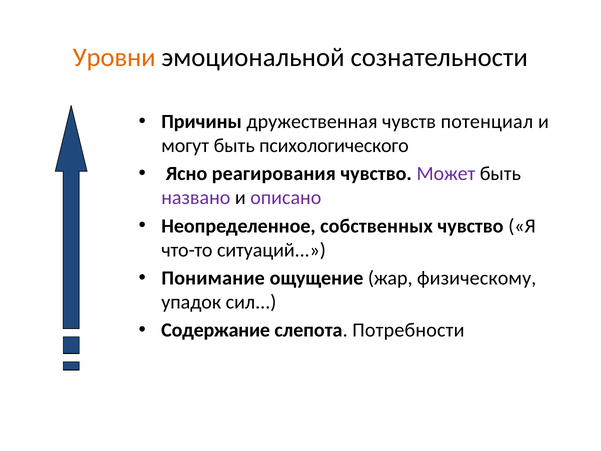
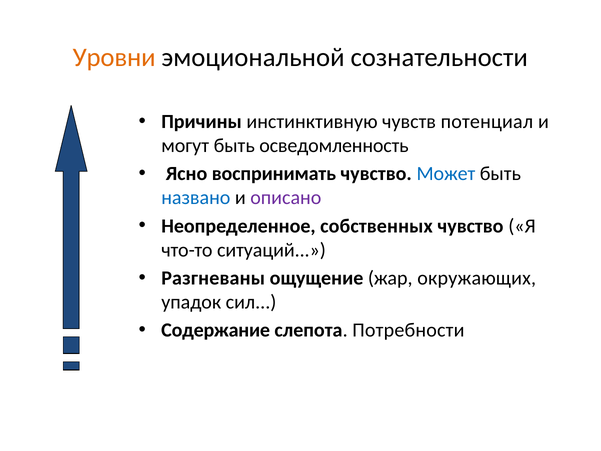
дружественная: дружественная -> инстинктивную
психологического: психологического -> осведомленность
реагирования: реагирования -> воспринимать
Может colour: purple -> blue
названо colour: purple -> blue
Понимание: Понимание -> Разгневаны
физическому: физическому -> окружающих
